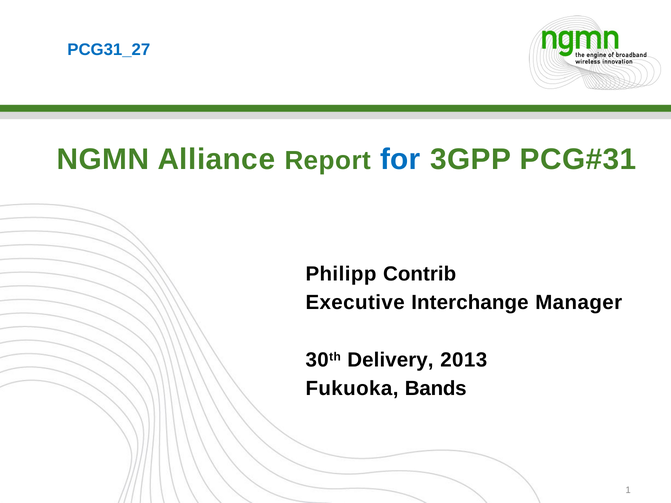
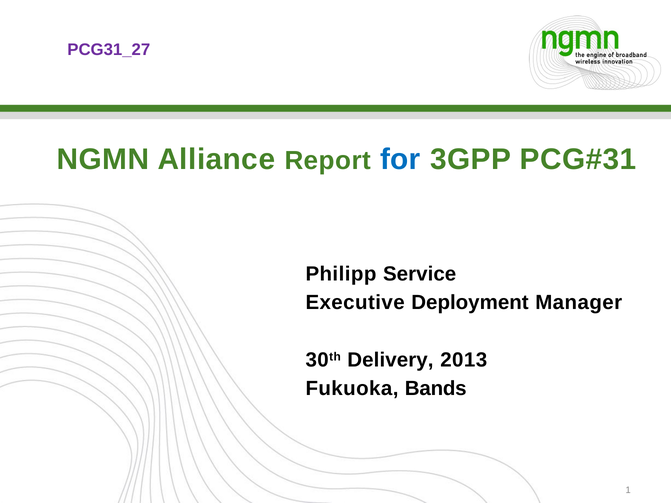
PCG31_27 colour: blue -> purple
Contrib: Contrib -> Service
Interchange: Interchange -> Deployment
